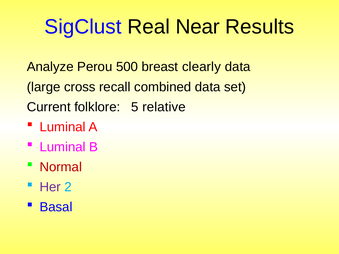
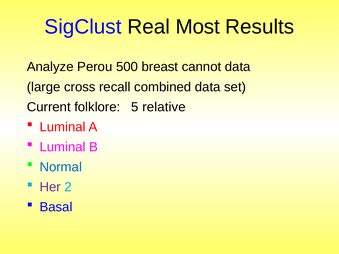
Near: Near -> Most
clearly: clearly -> cannot
Normal colour: red -> blue
